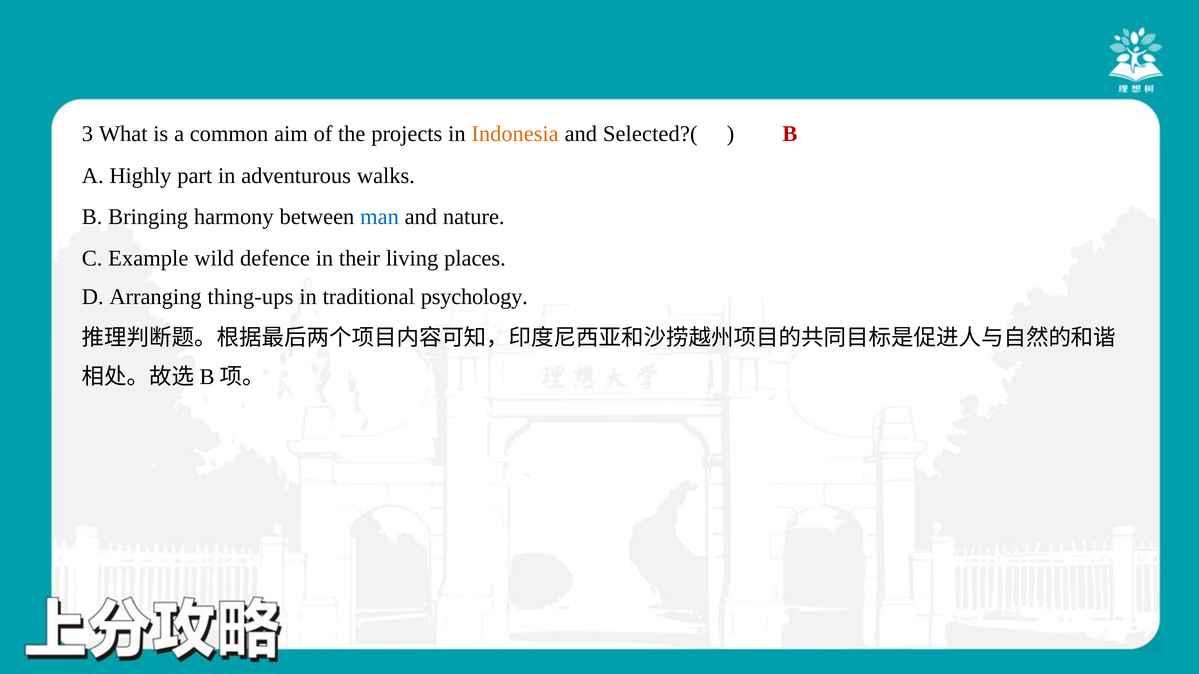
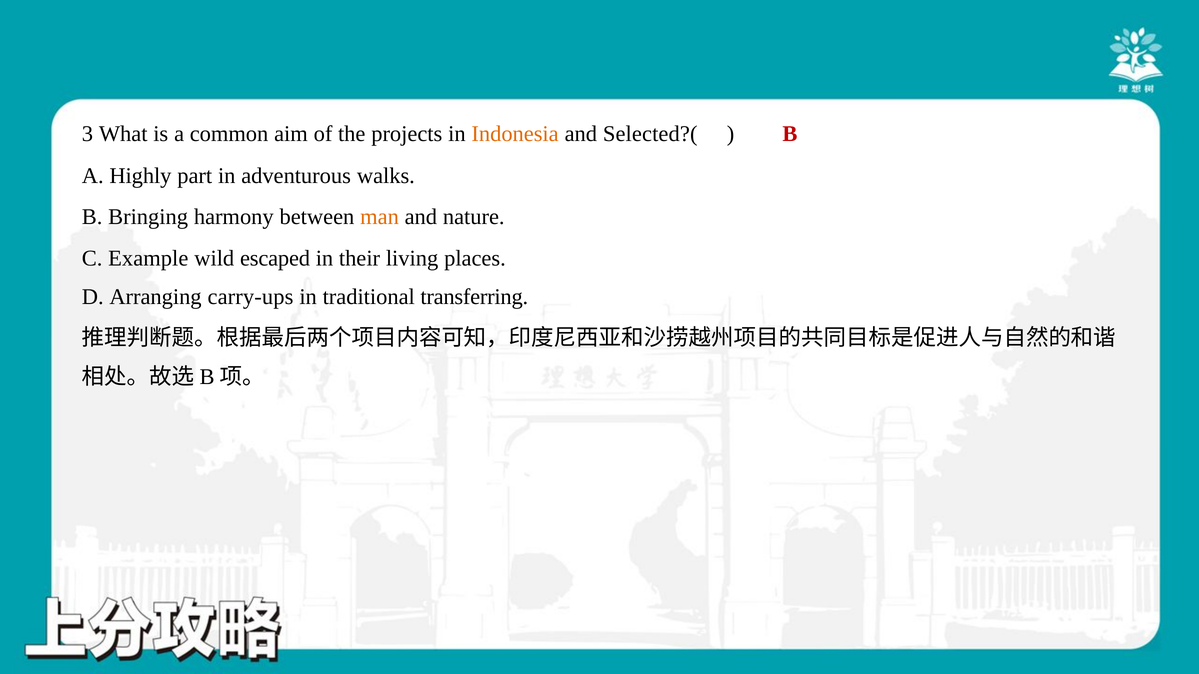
man colour: blue -> orange
defence: defence -> escaped
thing-ups: thing-ups -> carry-ups
psychology: psychology -> transferring
